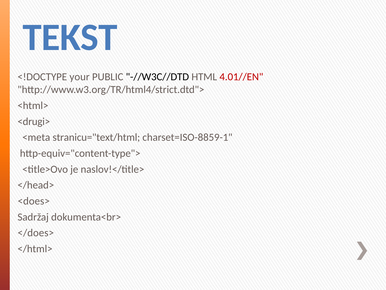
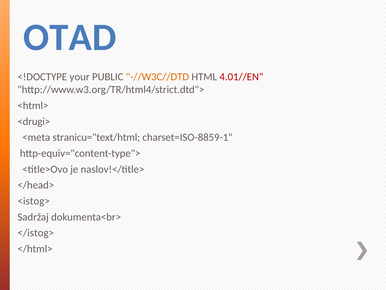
TEKST: TEKST -> OTAD
-//W3C//DTD colour: black -> orange
<does>: <does> -> <istog>
</does>: </does> -> </istog>
